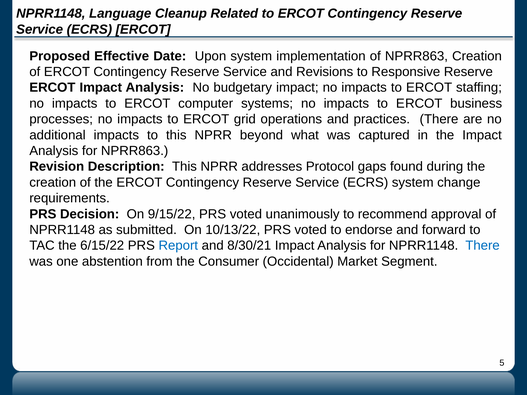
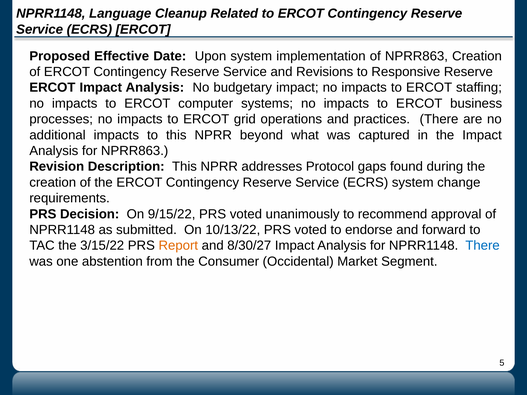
6/15/22: 6/15/22 -> 3/15/22
Report colour: blue -> orange
8/30/21: 8/30/21 -> 8/30/27
